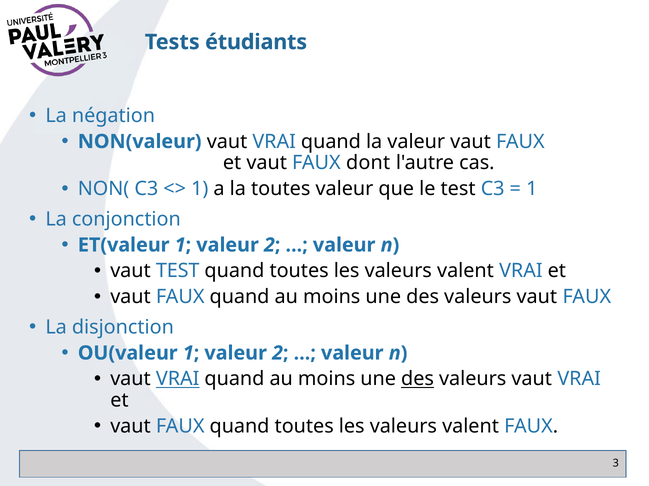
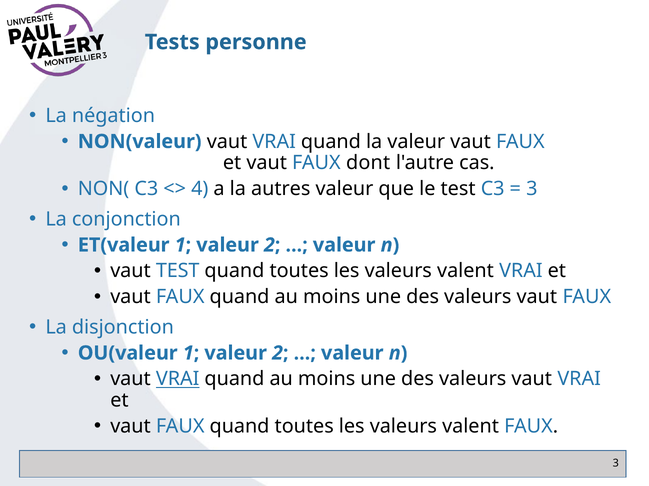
étudiants: étudiants -> personne
1 at (200, 189): 1 -> 4
la toutes: toutes -> autres
1 at (532, 189): 1 -> 3
des at (418, 379) underline: present -> none
